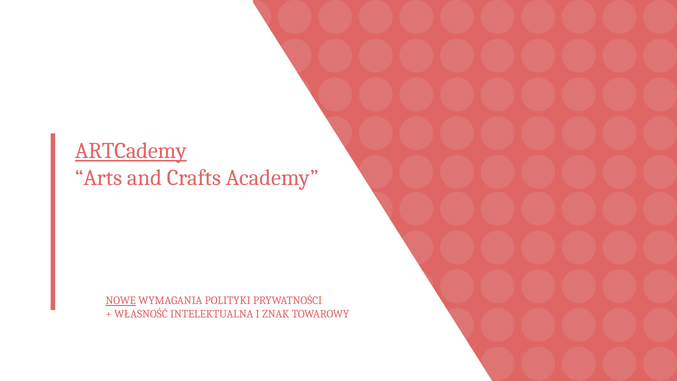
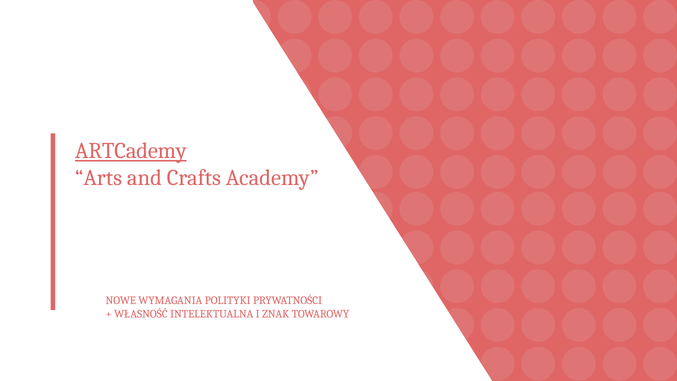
NOWE underline: present -> none
